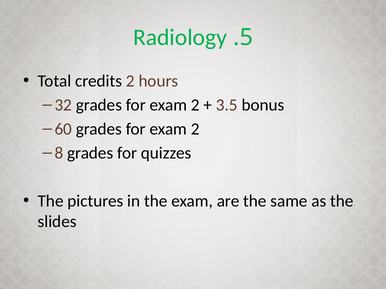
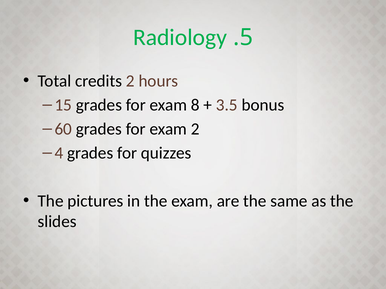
32: 32 -> 15
2 at (195, 105): 2 -> 8
8: 8 -> 4
